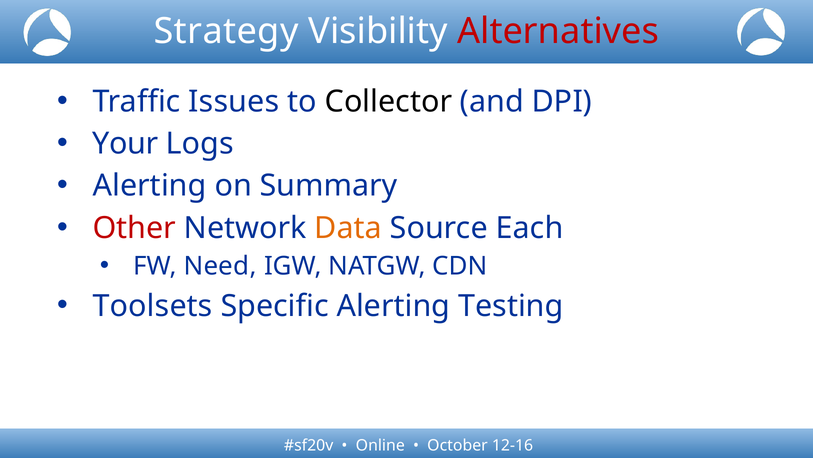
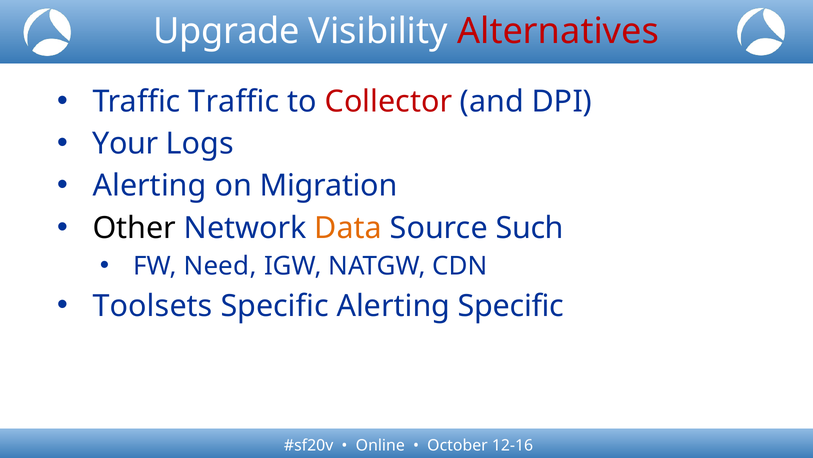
Strategy: Strategy -> Upgrade
Traffic Issues: Issues -> Traffic
Collector colour: black -> red
Summary: Summary -> Migration
Other colour: red -> black
Each: Each -> Such
Alerting Testing: Testing -> Specific
